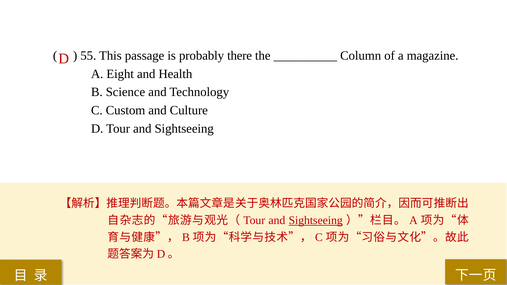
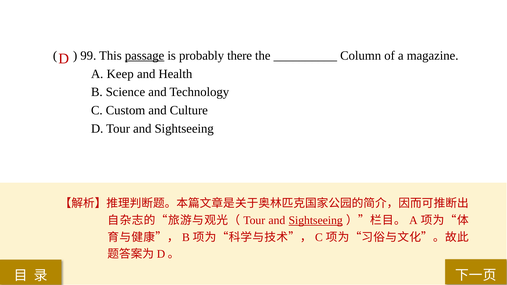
55: 55 -> 99
passage underline: none -> present
Eight: Eight -> Keep
